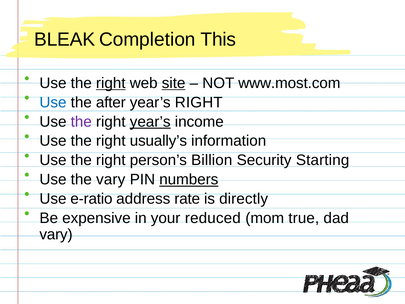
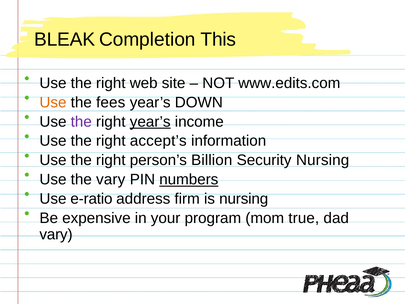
right at (111, 83) underline: present -> none
site underline: present -> none
www.most.com: www.most.com -> www.edits.com
Use at (53, 102) colour: blue -> orange
after: after -> fees
year’s RIGHT: RIGHT -> DOWN
usually’s: usually’s -> accept’s
Security Starting: Starting -> Nursing
rate: rate -> firm
is directly: directly -> nursing
reduced: reduced -> program
